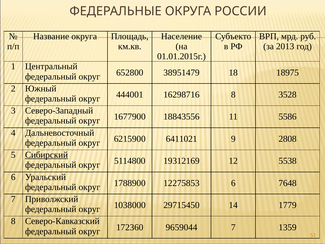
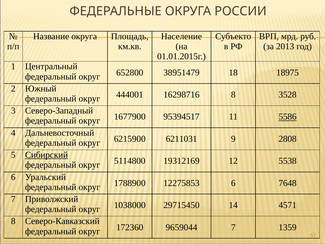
18843556: 18843556 -> 95394517
5586 underline: none -> present
6411021: 6411021 -> 6211031
1779: 1779 -> 4571
